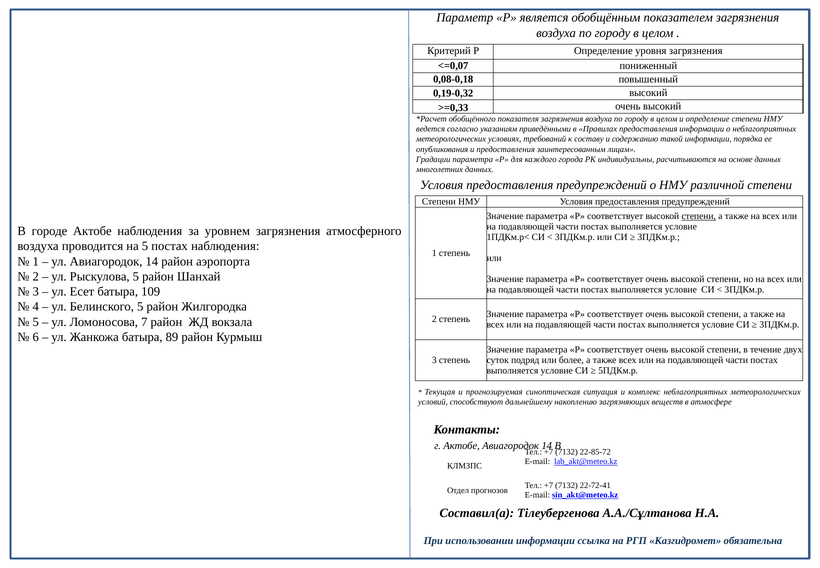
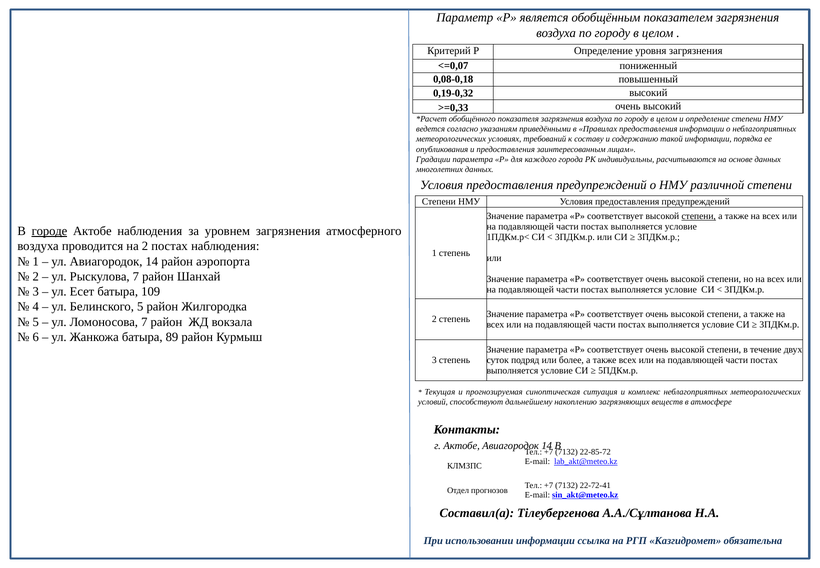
городе underline: none -> present
на 5: 5 -> 2
Рыскулова 5: 5 -> 7
